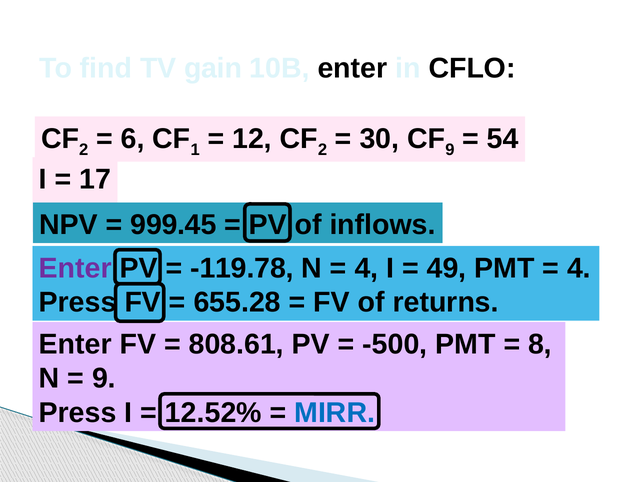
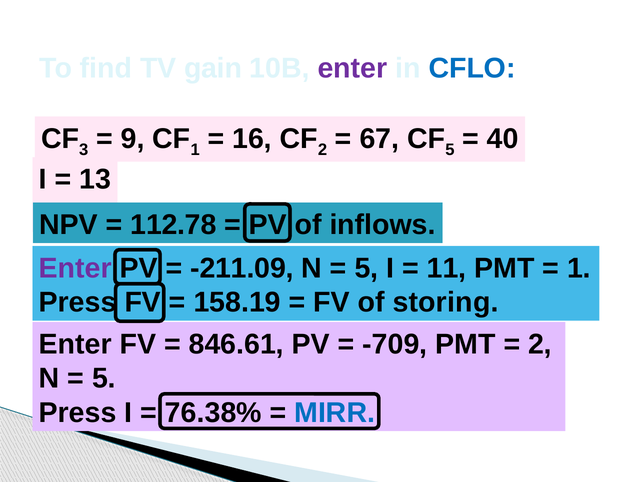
enter at (352, 68) colour: black -> purple
CFLO colour: black -> blue
2 at (84, 150): 2 -> 3
6: 6 -> 9
12: 12 -> 16
30: 30 -> 67
9 at (450, 150): 9 -> 5
54: 54 -> 40
17: 17 -> 13
999.45: 999.45 -> 112.78
-119.78: -119.78 -> -211.09
4 at (366, 268): 4 -> 5
49: 49 -> 11
4 at (579, 268): 4 -> 1
655.28: 655.28 -> 158.19
returns: returns -> storing
808.61: 808.61 -> 846.61
-500: -500 -> -709
8 at (540, 344): 8 -> 2
9 at (104, 378): 9 -> 5
12.52%: 12.52% -> 76.38%
